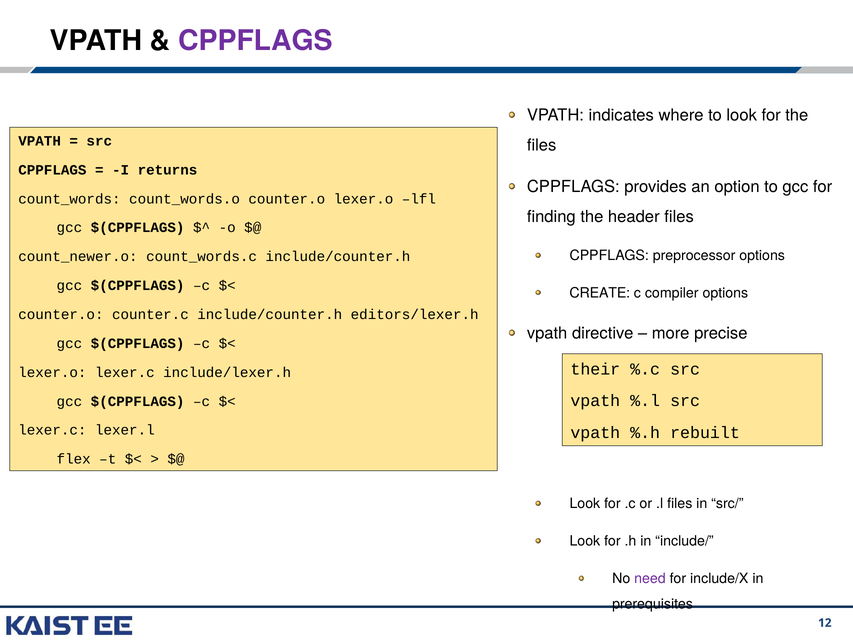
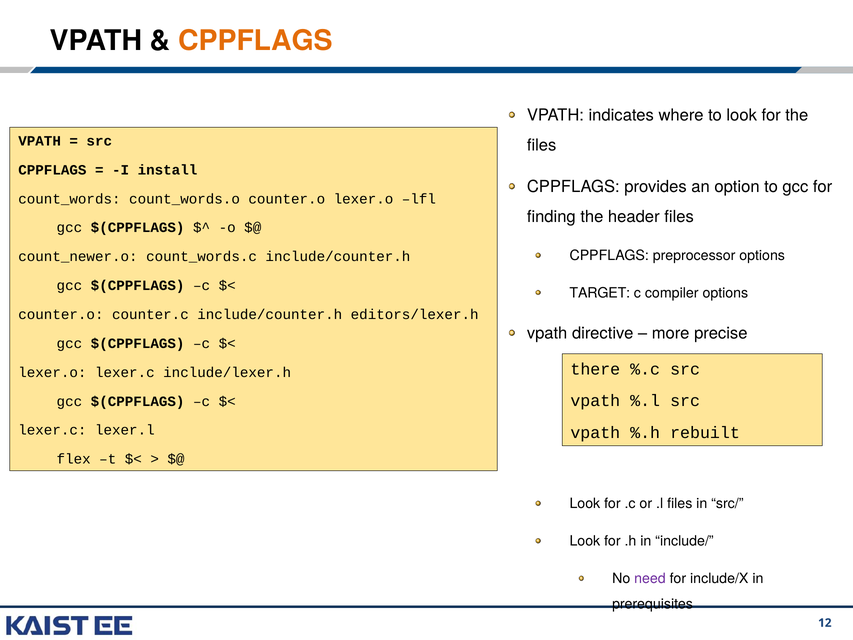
CPPFLAGS at (256, 41) colour: purple -> orange
returns: returns -> install
CREATE: CREATE -> TARGET
their: their -> there
